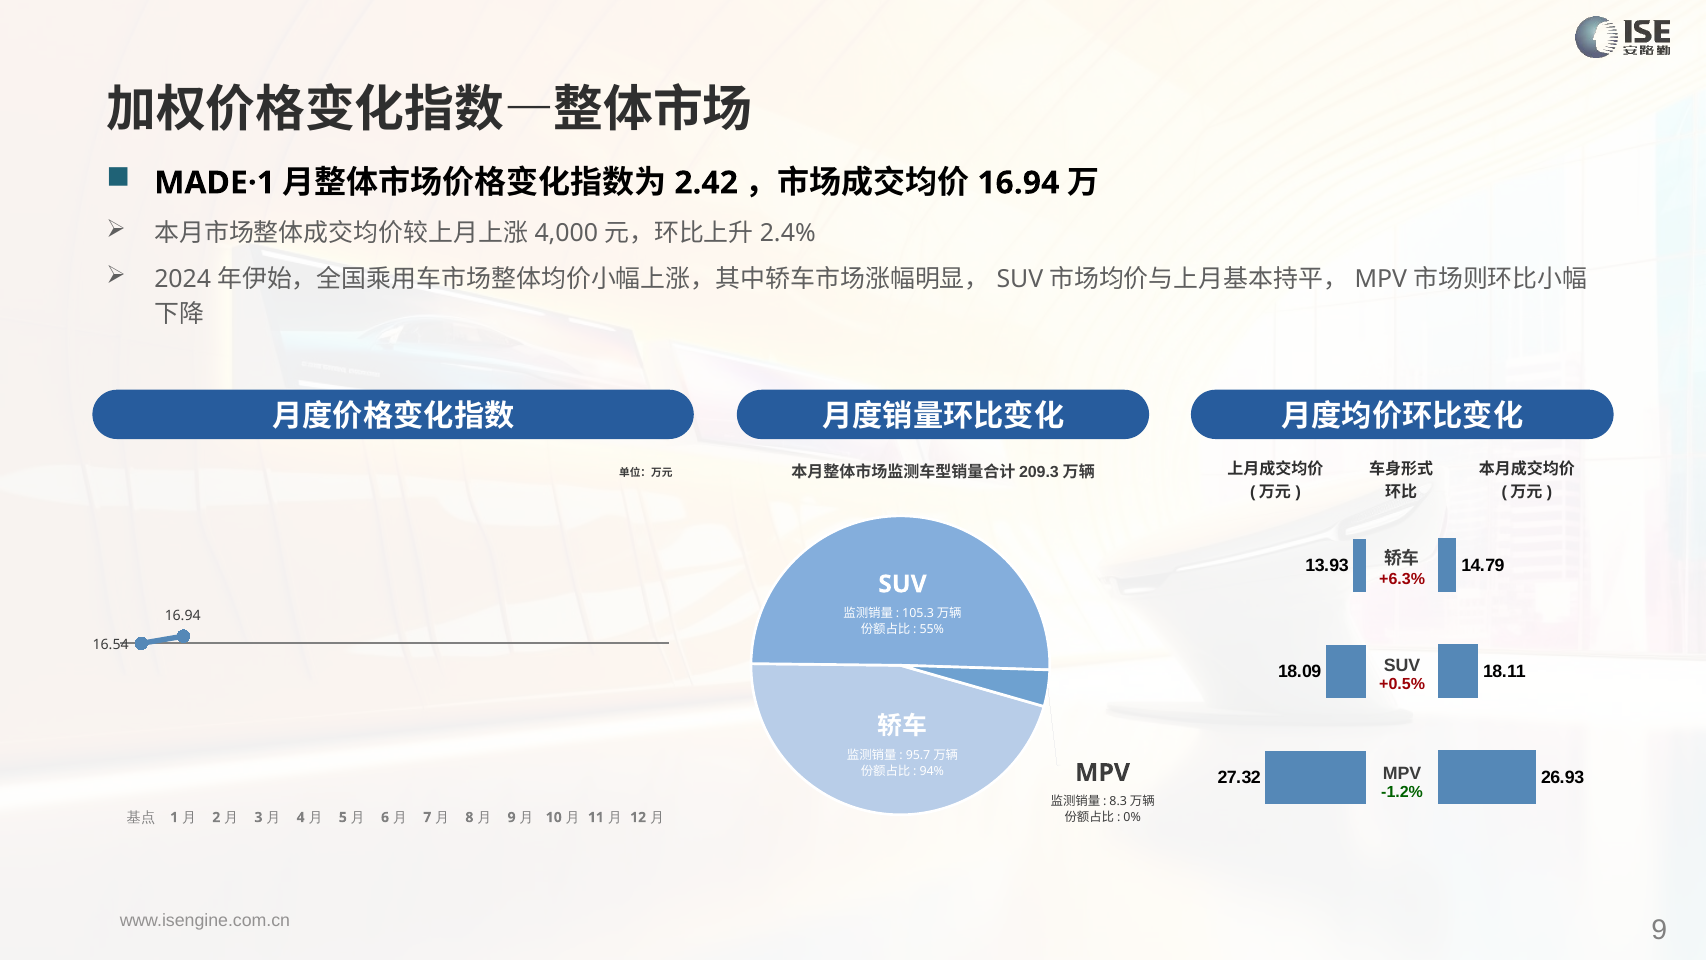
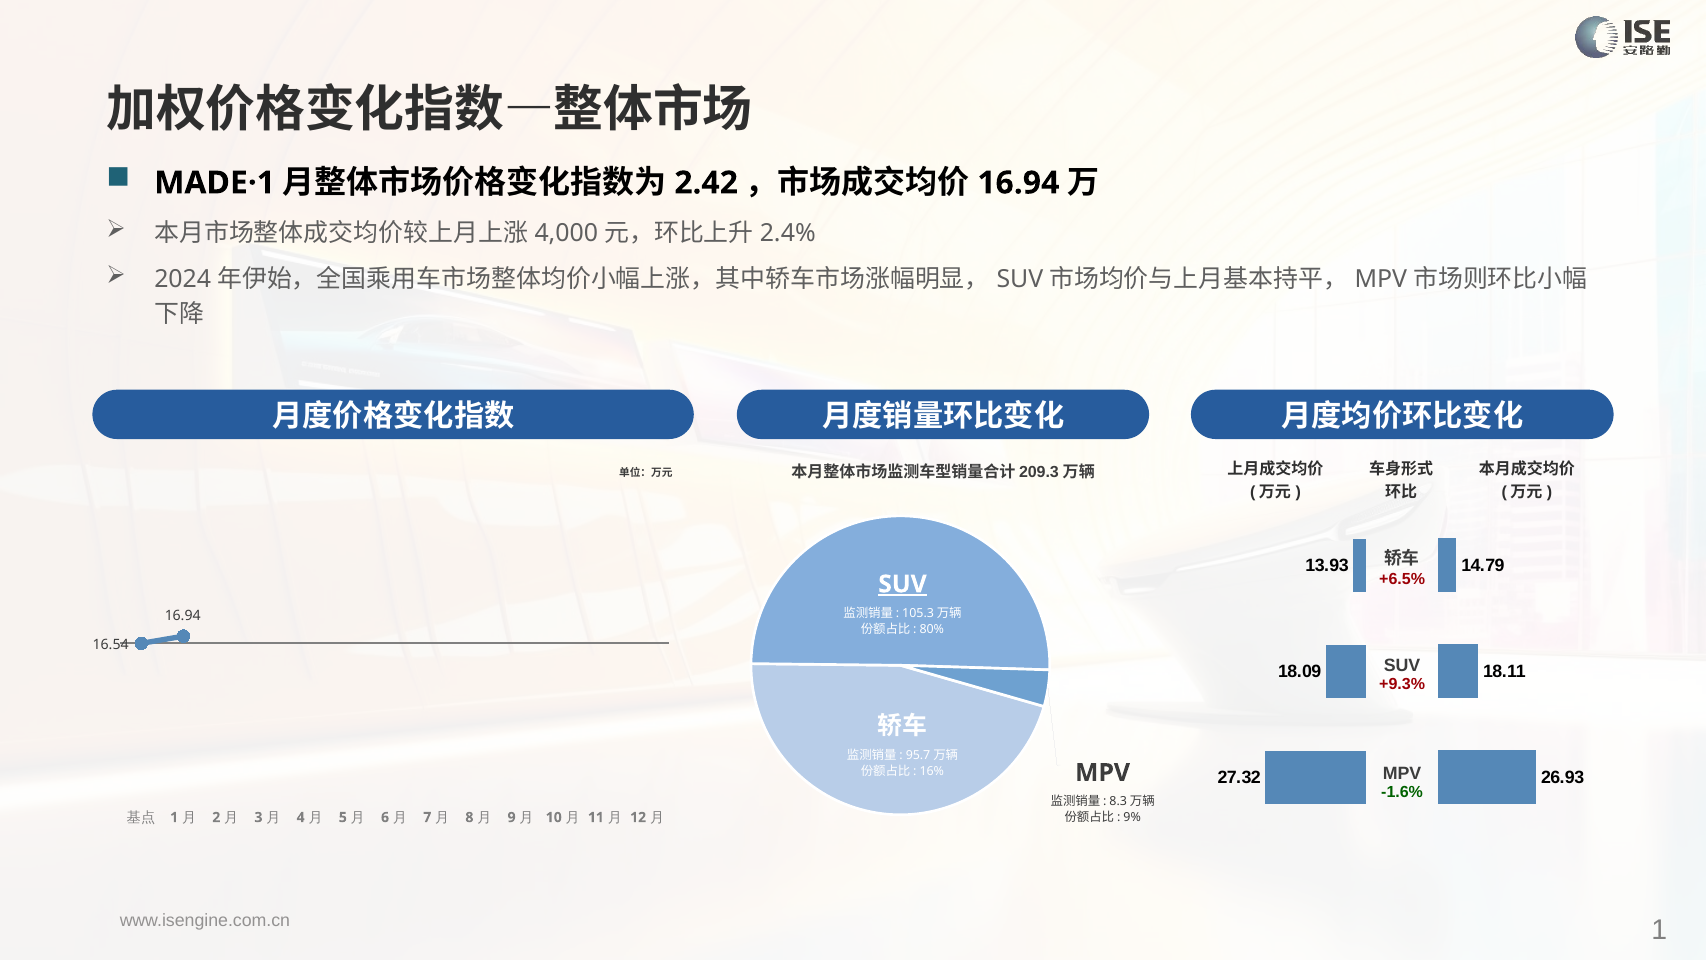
+6.3%: +6.3% -> +6.5%
SUV at (902, 584) underline: none -> present
55%: 55% -> 80%
+0.5%: +0.5% -> +9.3%
94%: 94% -> 16%
-1.2%: -1.2% -> -1.6%
0%: 0% -> 9%
9 at (1659, 929): 9 -> 1
